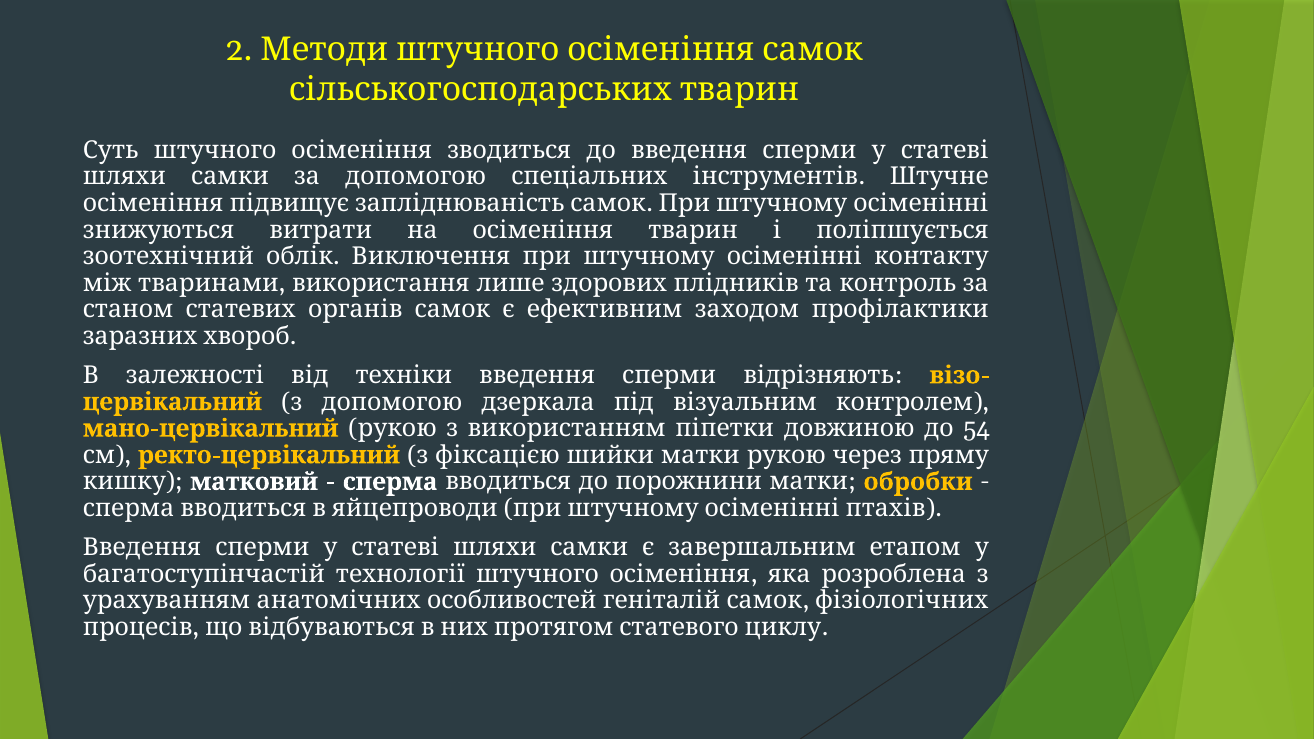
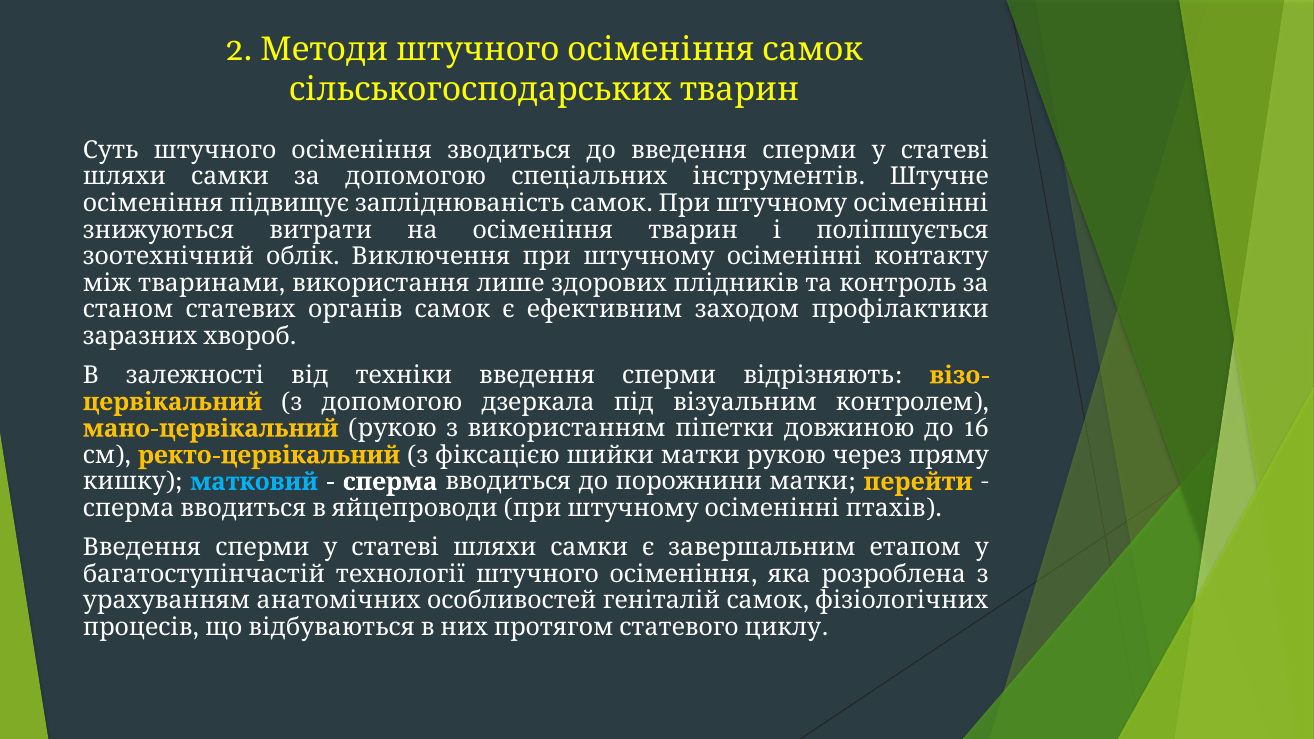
54: 54 -> 16
матковий colour: white -> light blue
обробки: обробки -> перейти
